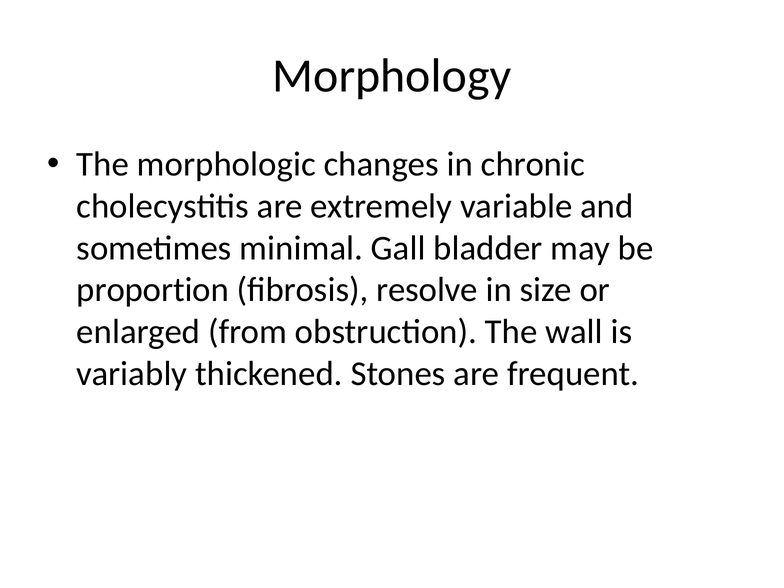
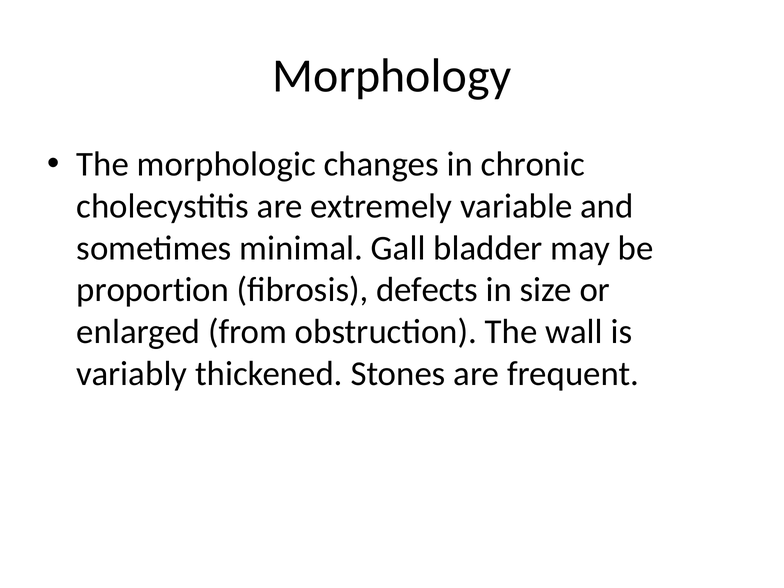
resolve: resolve -> defects
